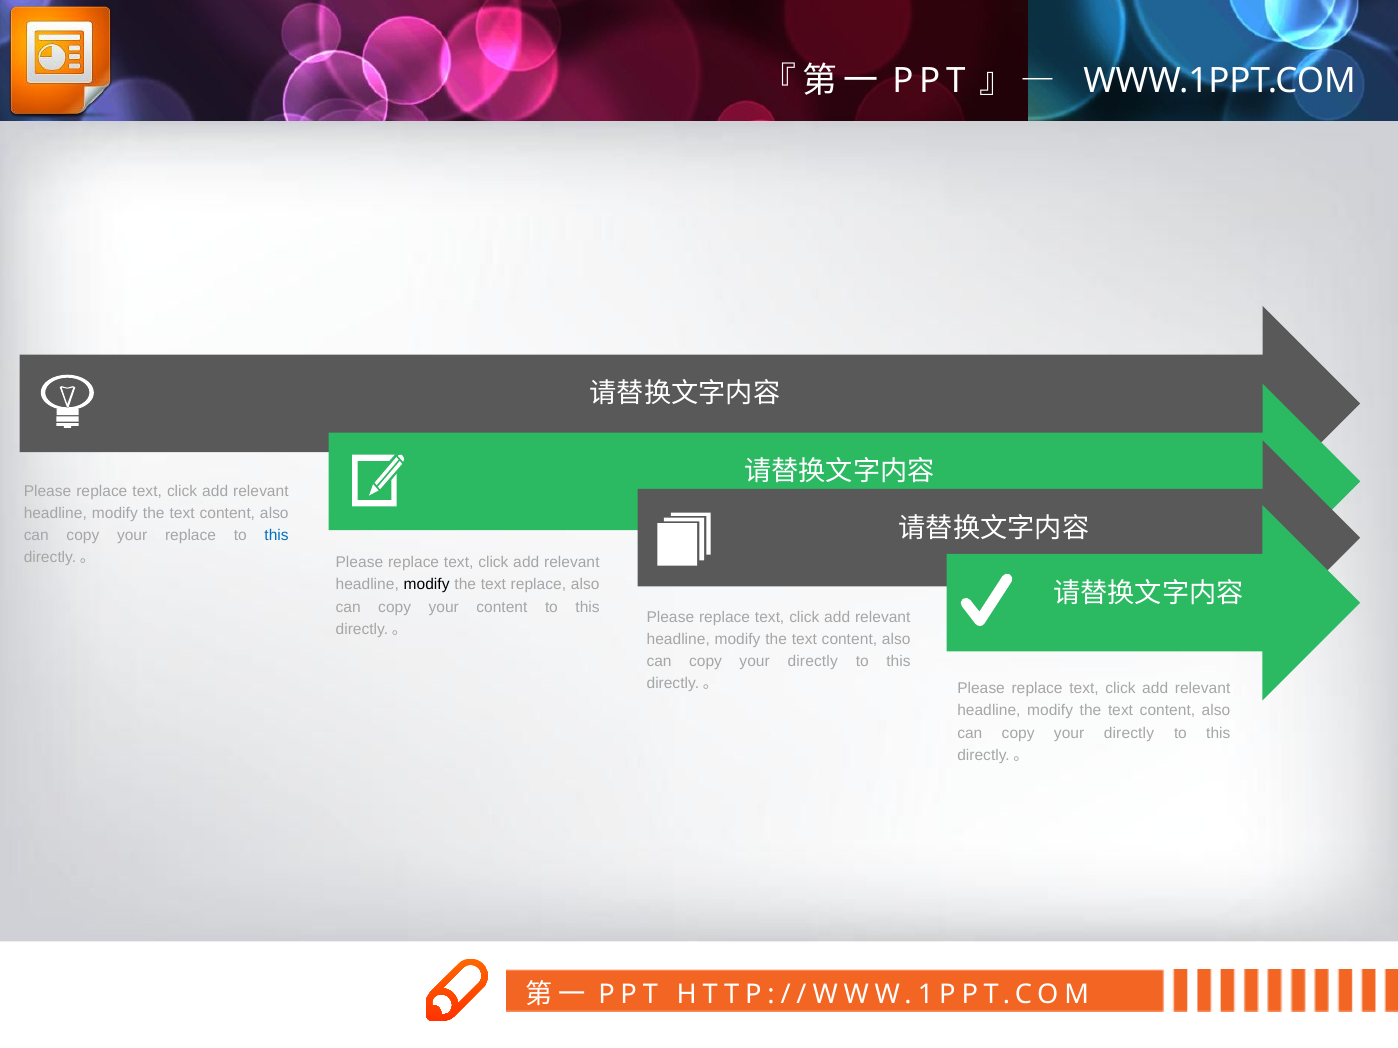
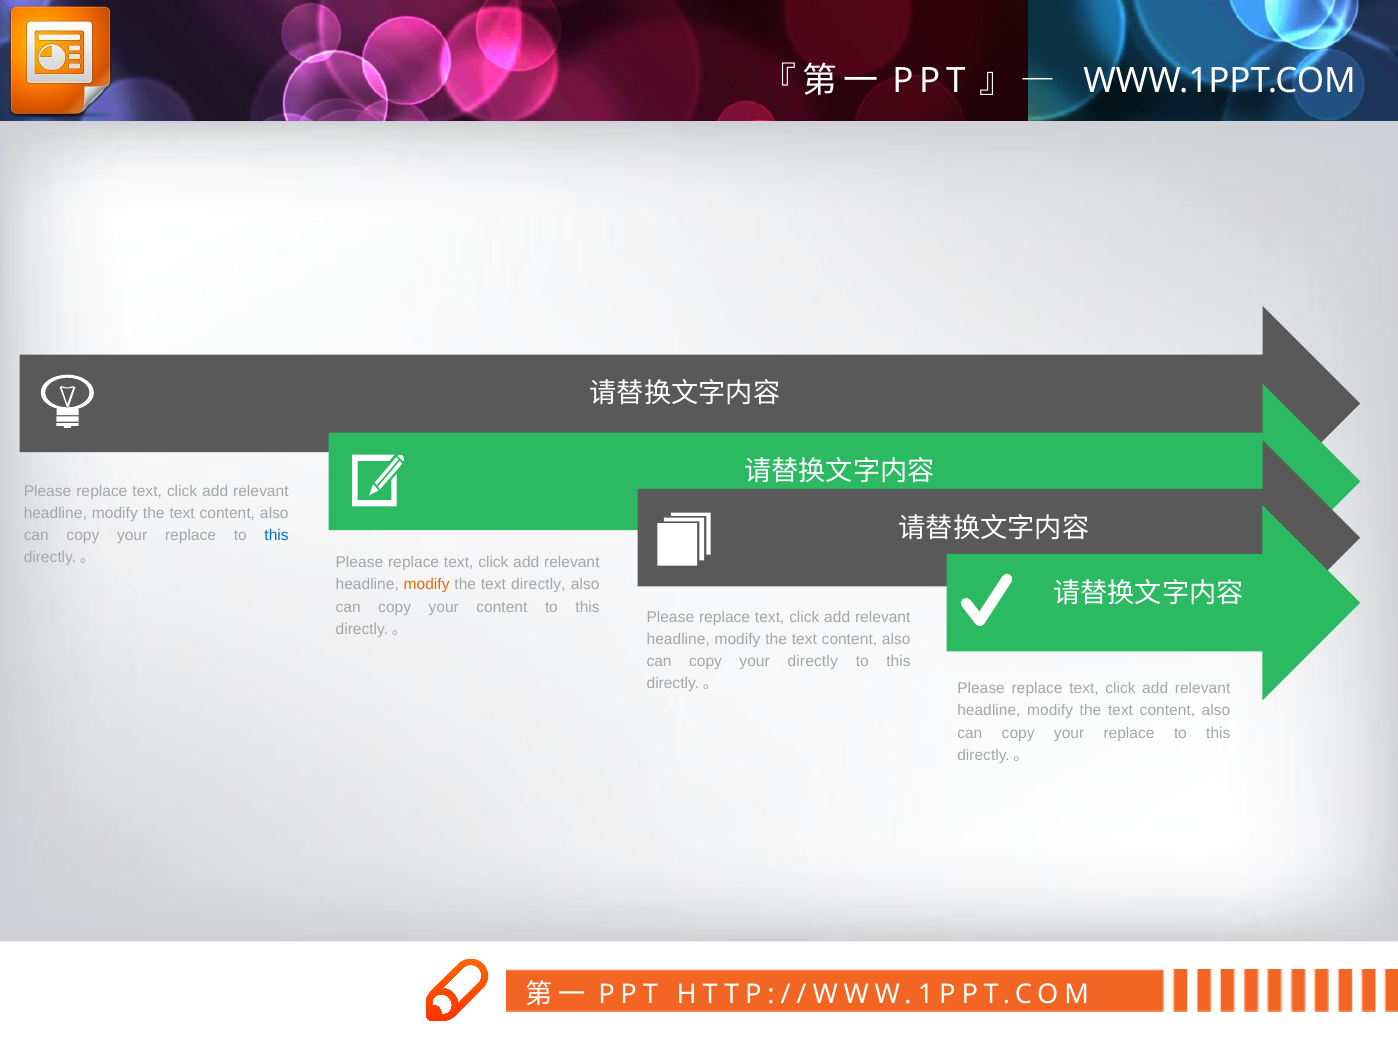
modify at (427, 585) colour: black -> orange
text replace: replace -> directly
directly at (1129, 733): directly -> replace
